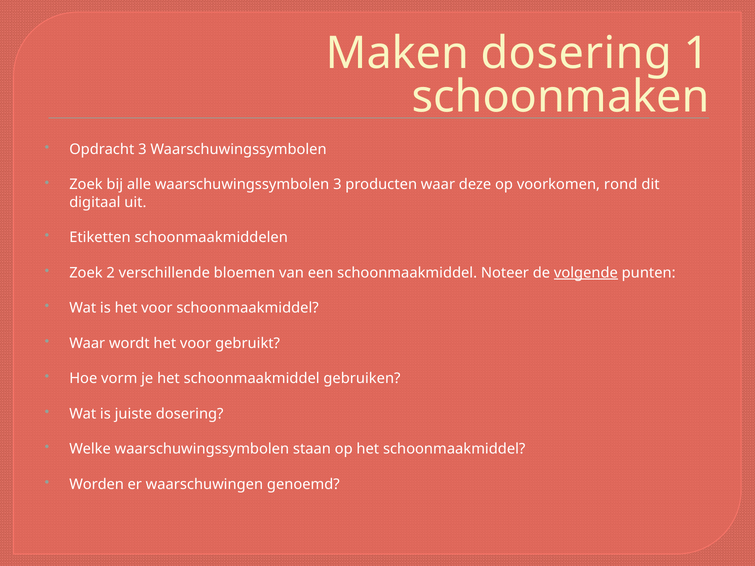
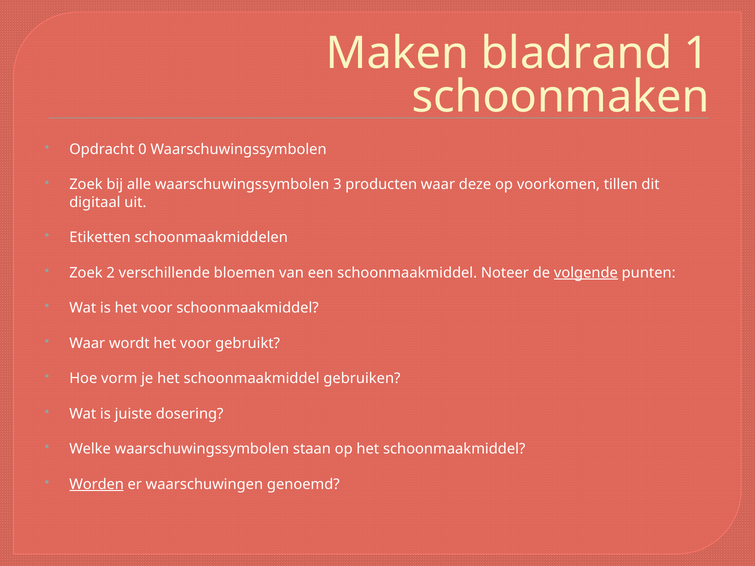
Maken dosering: dosering -> bladrand
Opdracht 3: 3 -> 0
rond: rond -> tillen
Worden underline: none -> present
